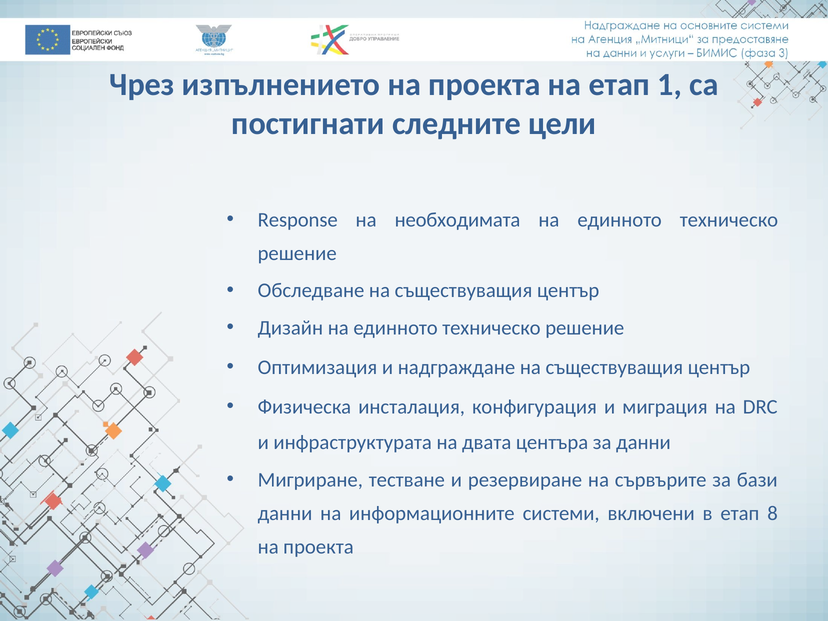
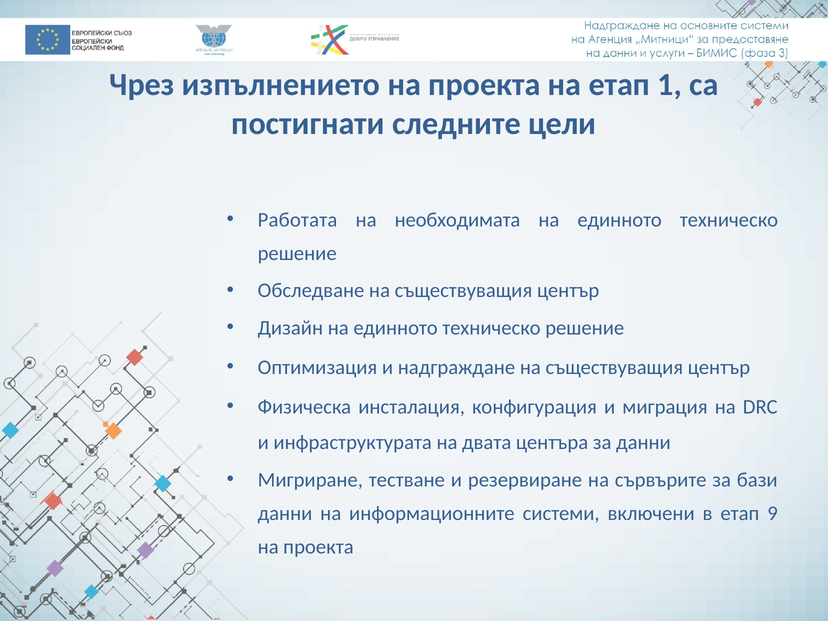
Response: Response -> Работата
8: 8 -> 9
